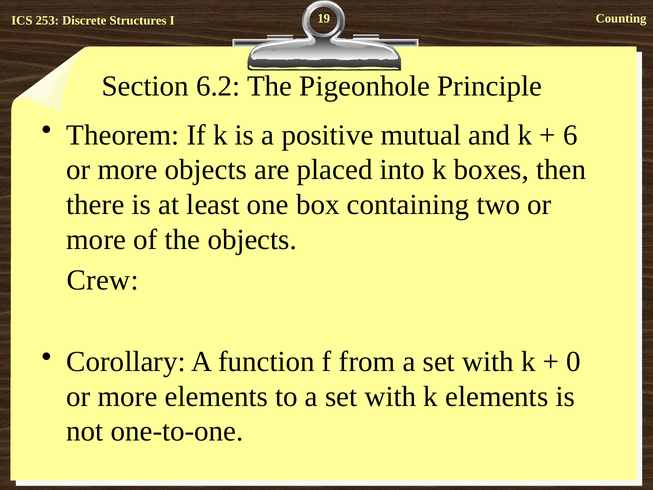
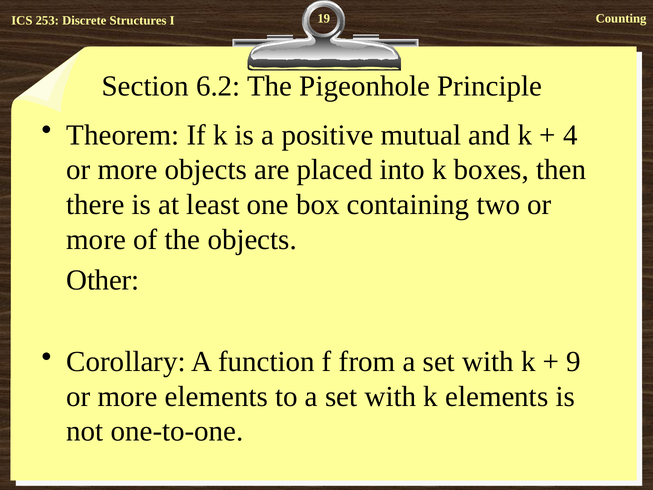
6: 6 -> 4
Crew: Crew -> Other
0: 0 -> 9
